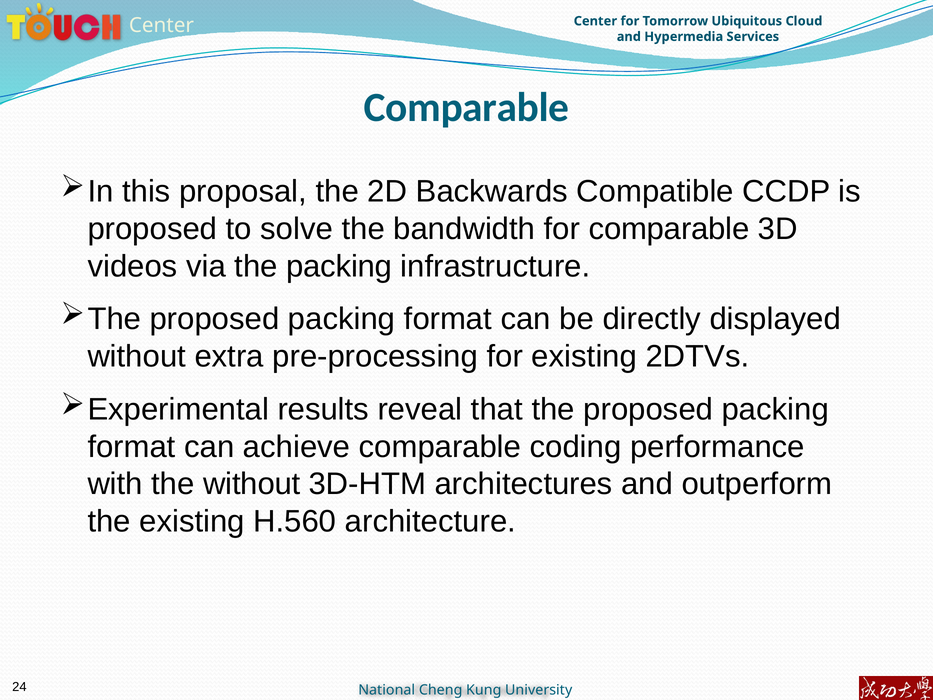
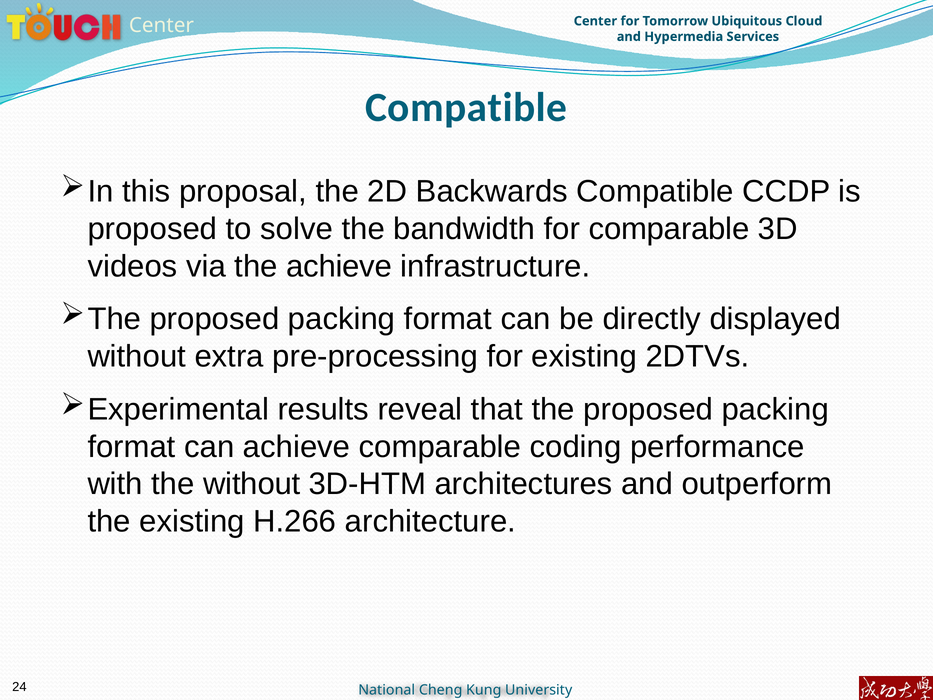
Comparable at (467, 107): Comparable -> Compatible
the packing: packing -> achieve
H.560: H.560 -> H.266
